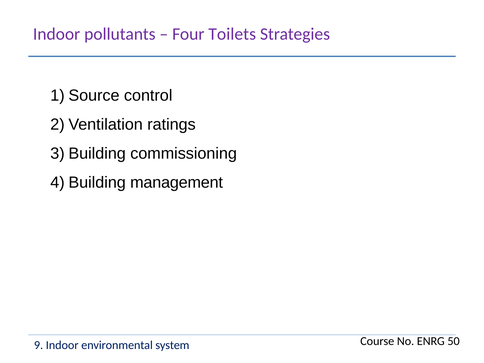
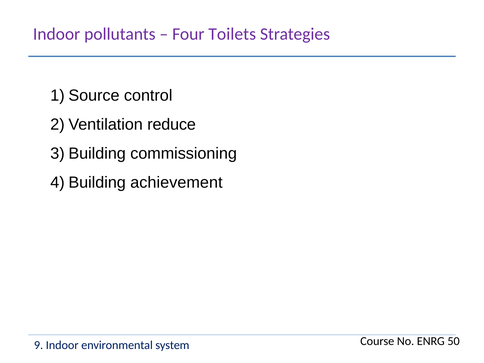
ratings: ratings -> reduce
management: management -> achievement
